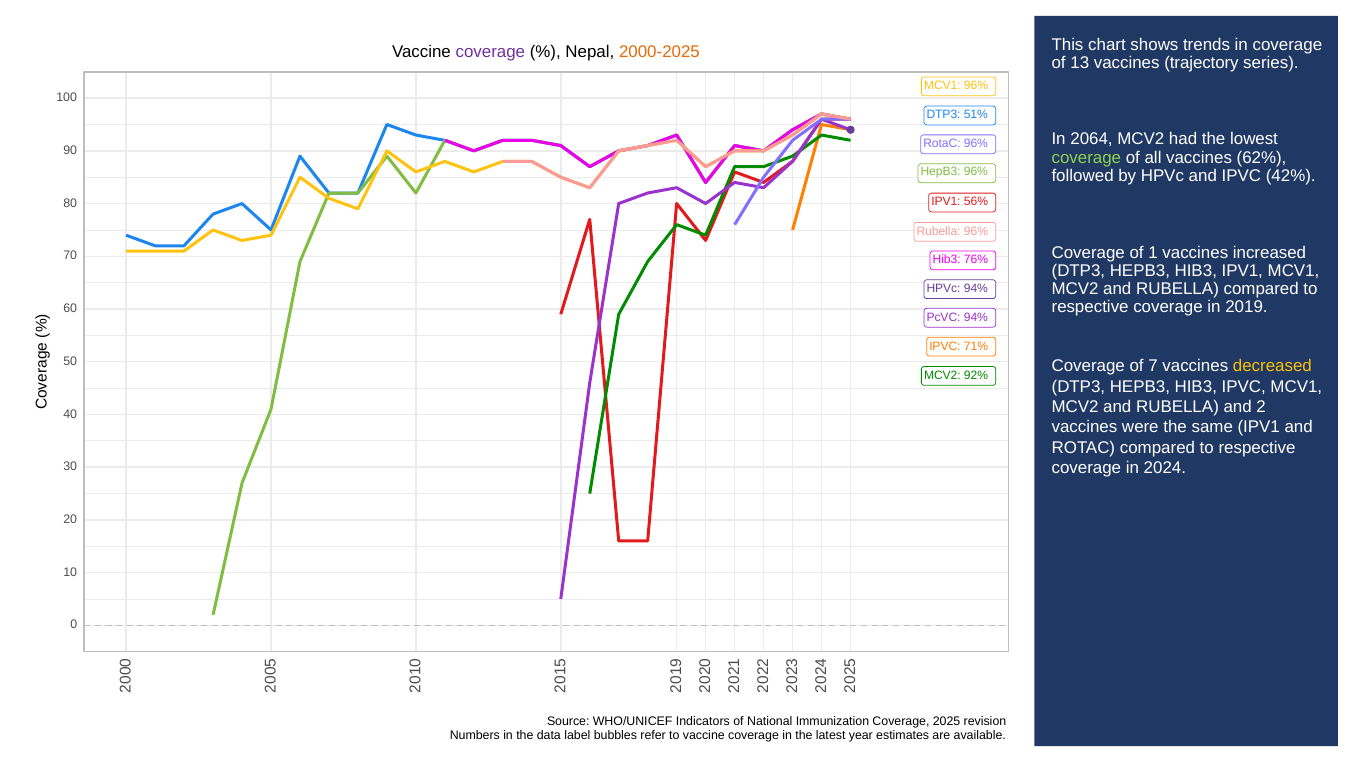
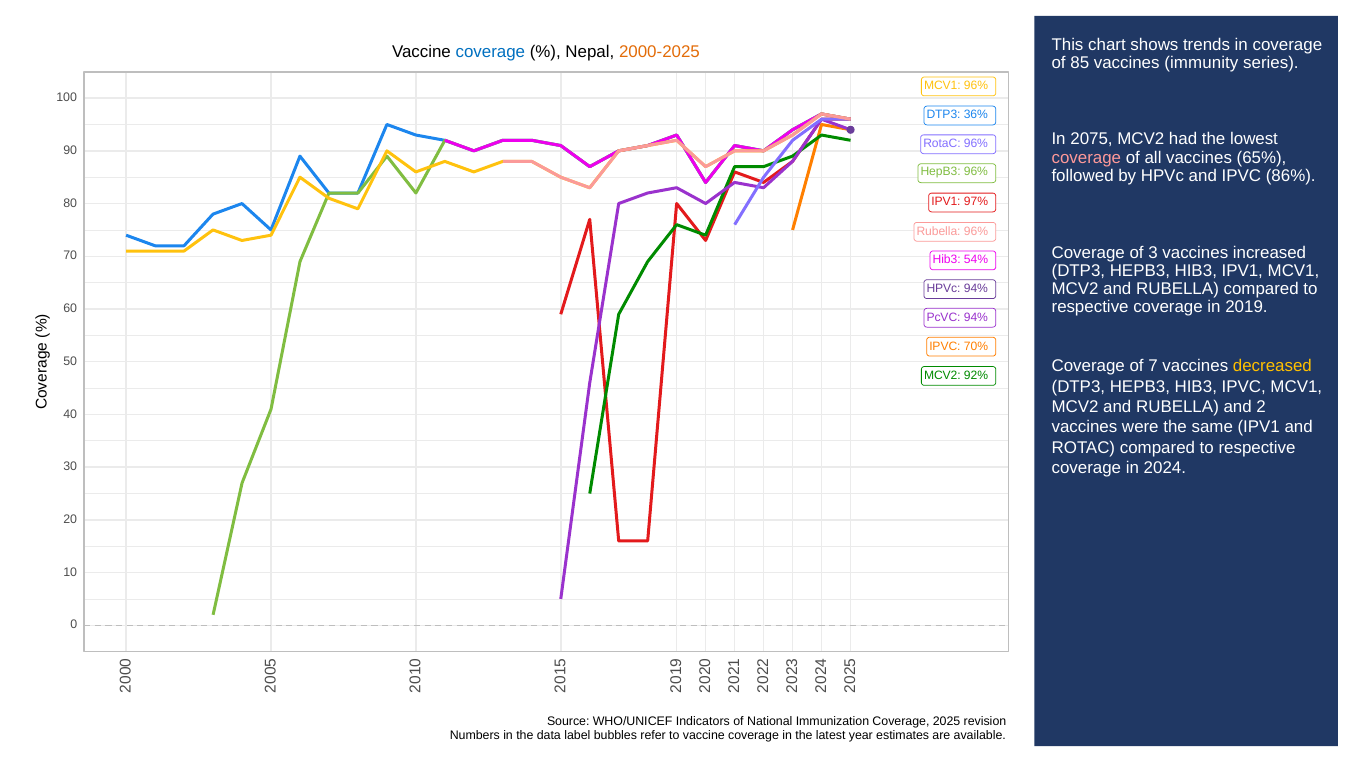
coverage at (490, 52) colour: purple -> blue
13: 13 -> 85
trajectory: trajectory -> immunity
51%: 51% -> 36%
2064: 2064 -> 2075
coverage at (1086, 158) colour: light green -> pink
62%: 62% -> 65%
42%: 42% -> 86%
56%: 56% -> 97%
of 1: 1 -> 3
76%: 76% -> 54%
71%: 71% -> 70%
